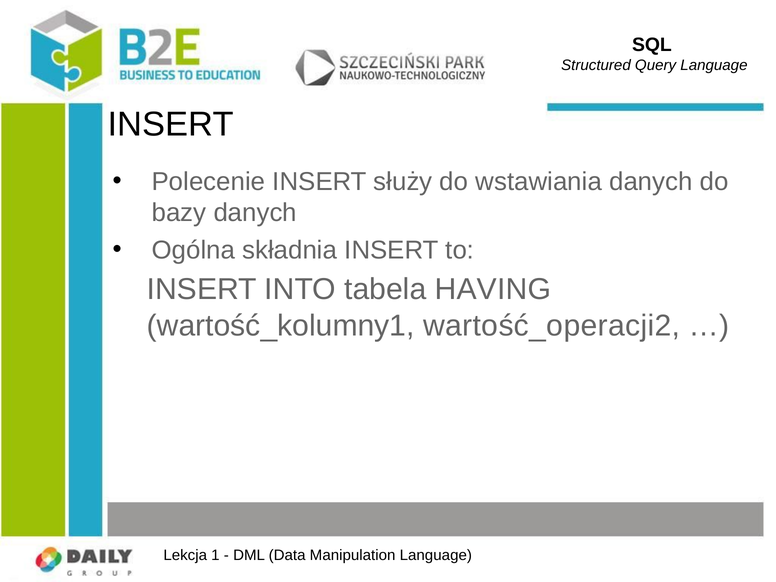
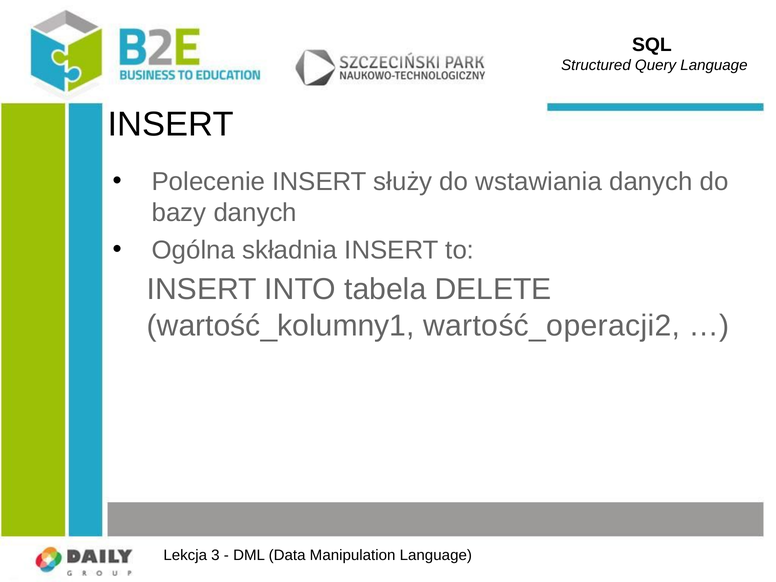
HAVING: HAVING -> DELETE
1: 1 -> 3
